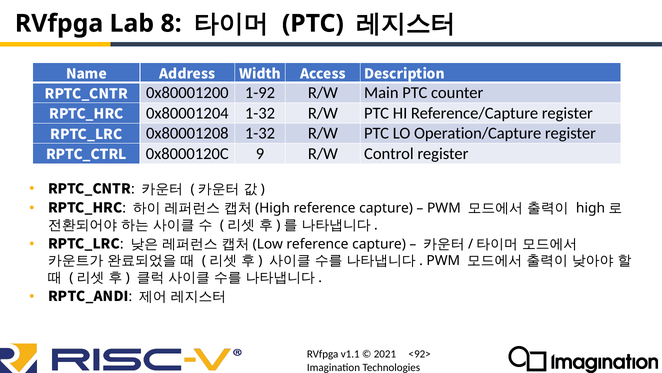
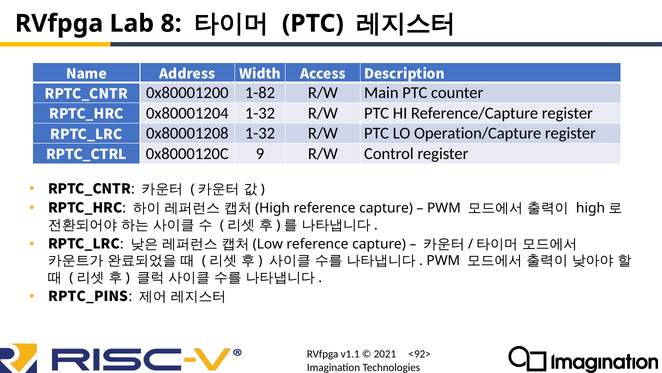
1-92: 1-92 -> 1-82
RPTC_ANDI: RPTC_ANDI -> RPTC_PINS
